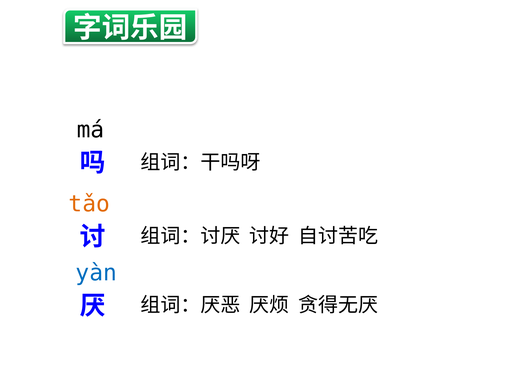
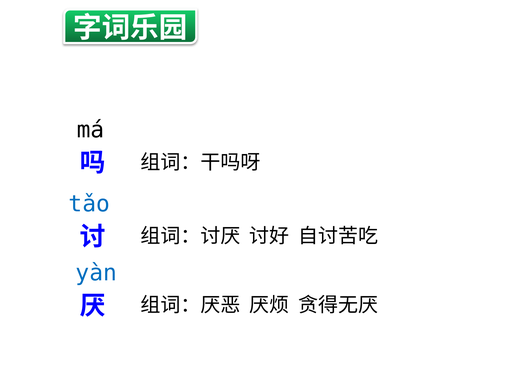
tǎo colour: orange -> blue
